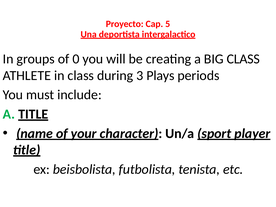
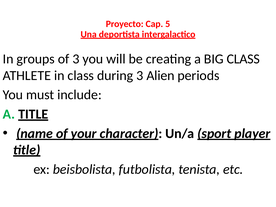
of 0: 0 -> 3
Plays: Plays -> Alien
